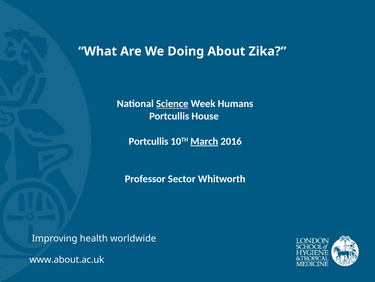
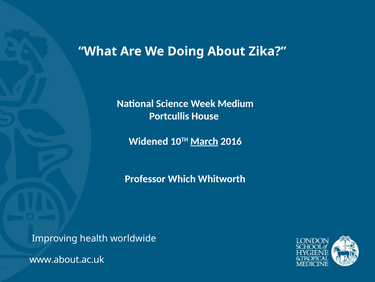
Science underline: present -> none
Humans: Humans -> Medium
Portcullis at (148, 141): Portcullis -> Widened
Sector: Sector -> Which
